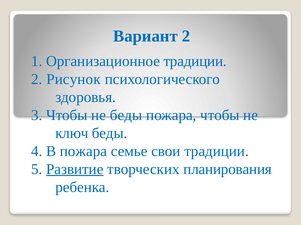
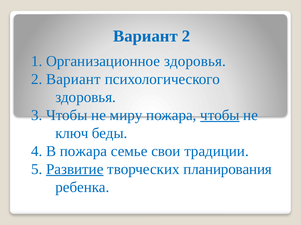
Организационное традиции: традиции -> здоровья
2 Рисунок: Рисунок -> Вариант
не беды: беды -> миру
чтобы at (220, 116) underline: none -> present
